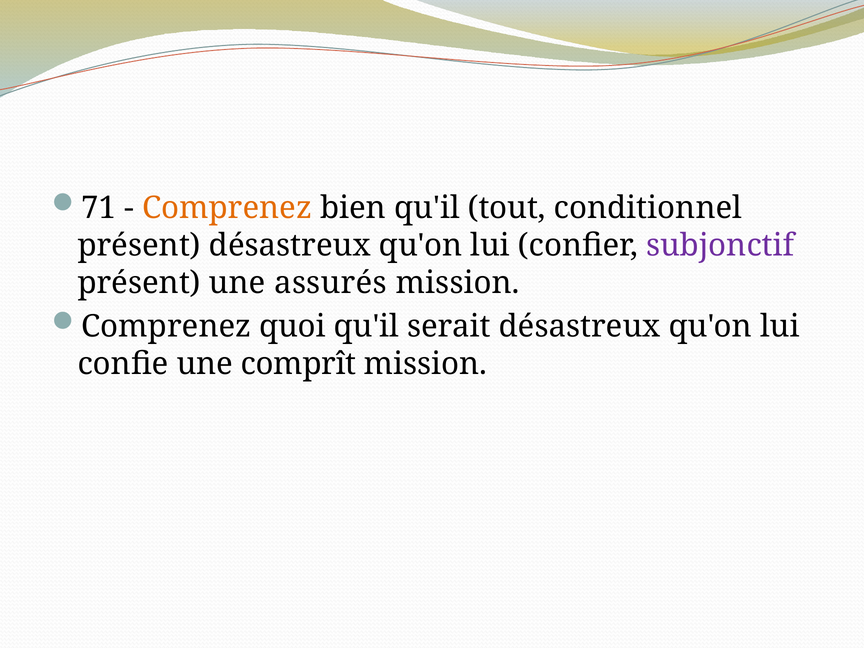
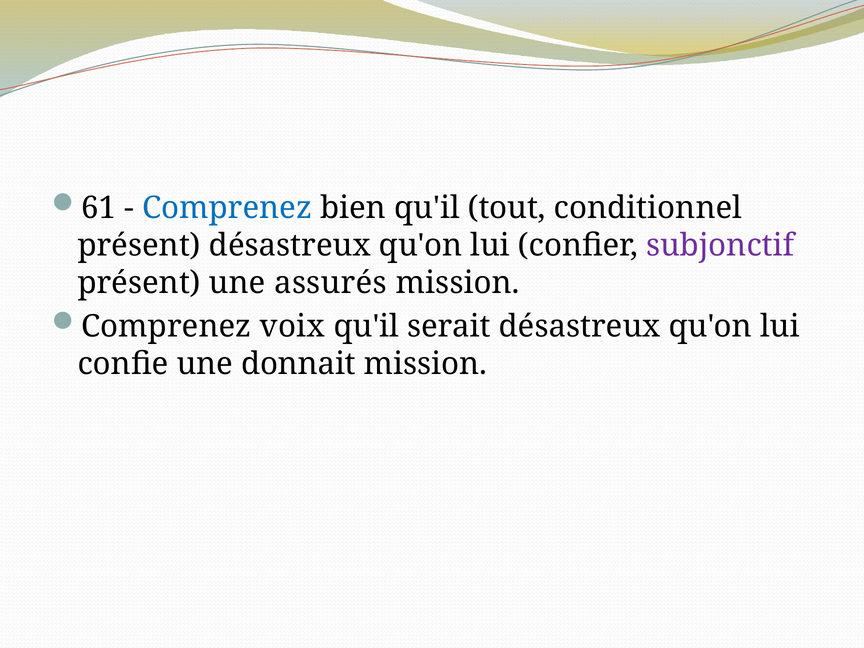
71: 71 -> 61
Comprenez at (227, 208) colour: orange -> blue
quoi: quoi -> voix
comprît: comprît -> donnait
